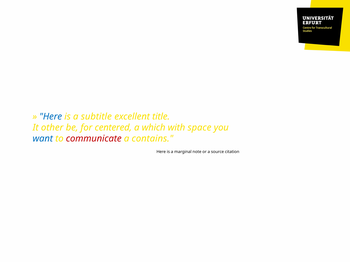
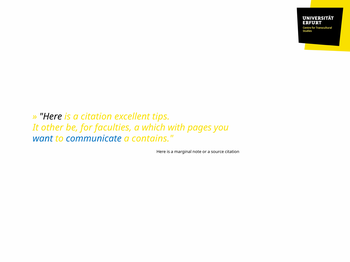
Here at (51, 117) colour: blue -> black
a subtitle: subtitle -> citation
title: title -> tips
centered: centered -> faculties
space: space -> pages
communicate colour: red -> blue
